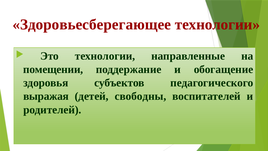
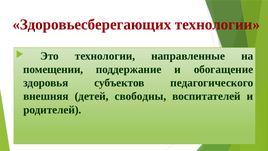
Здоровьесберегающее: Здоровьесберегающее -> Здоровьесберегающих
выражая: выражая -> внешняя
